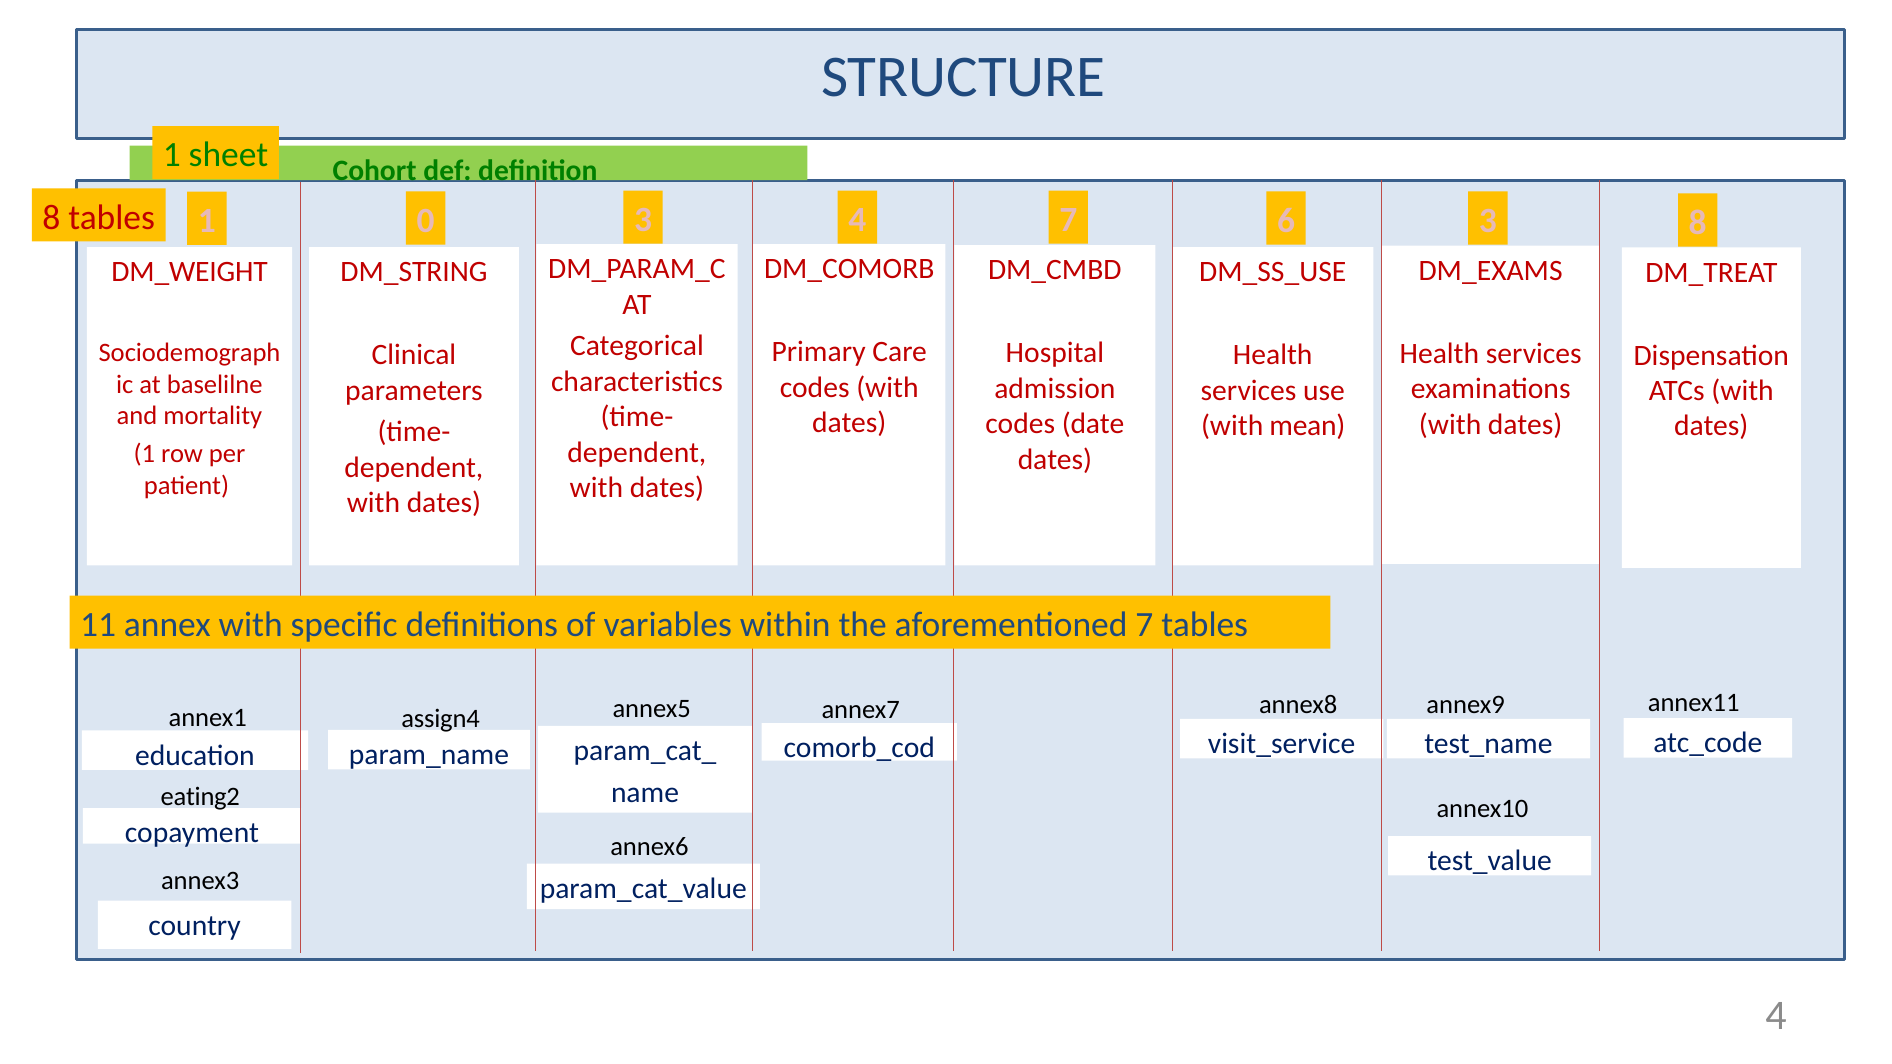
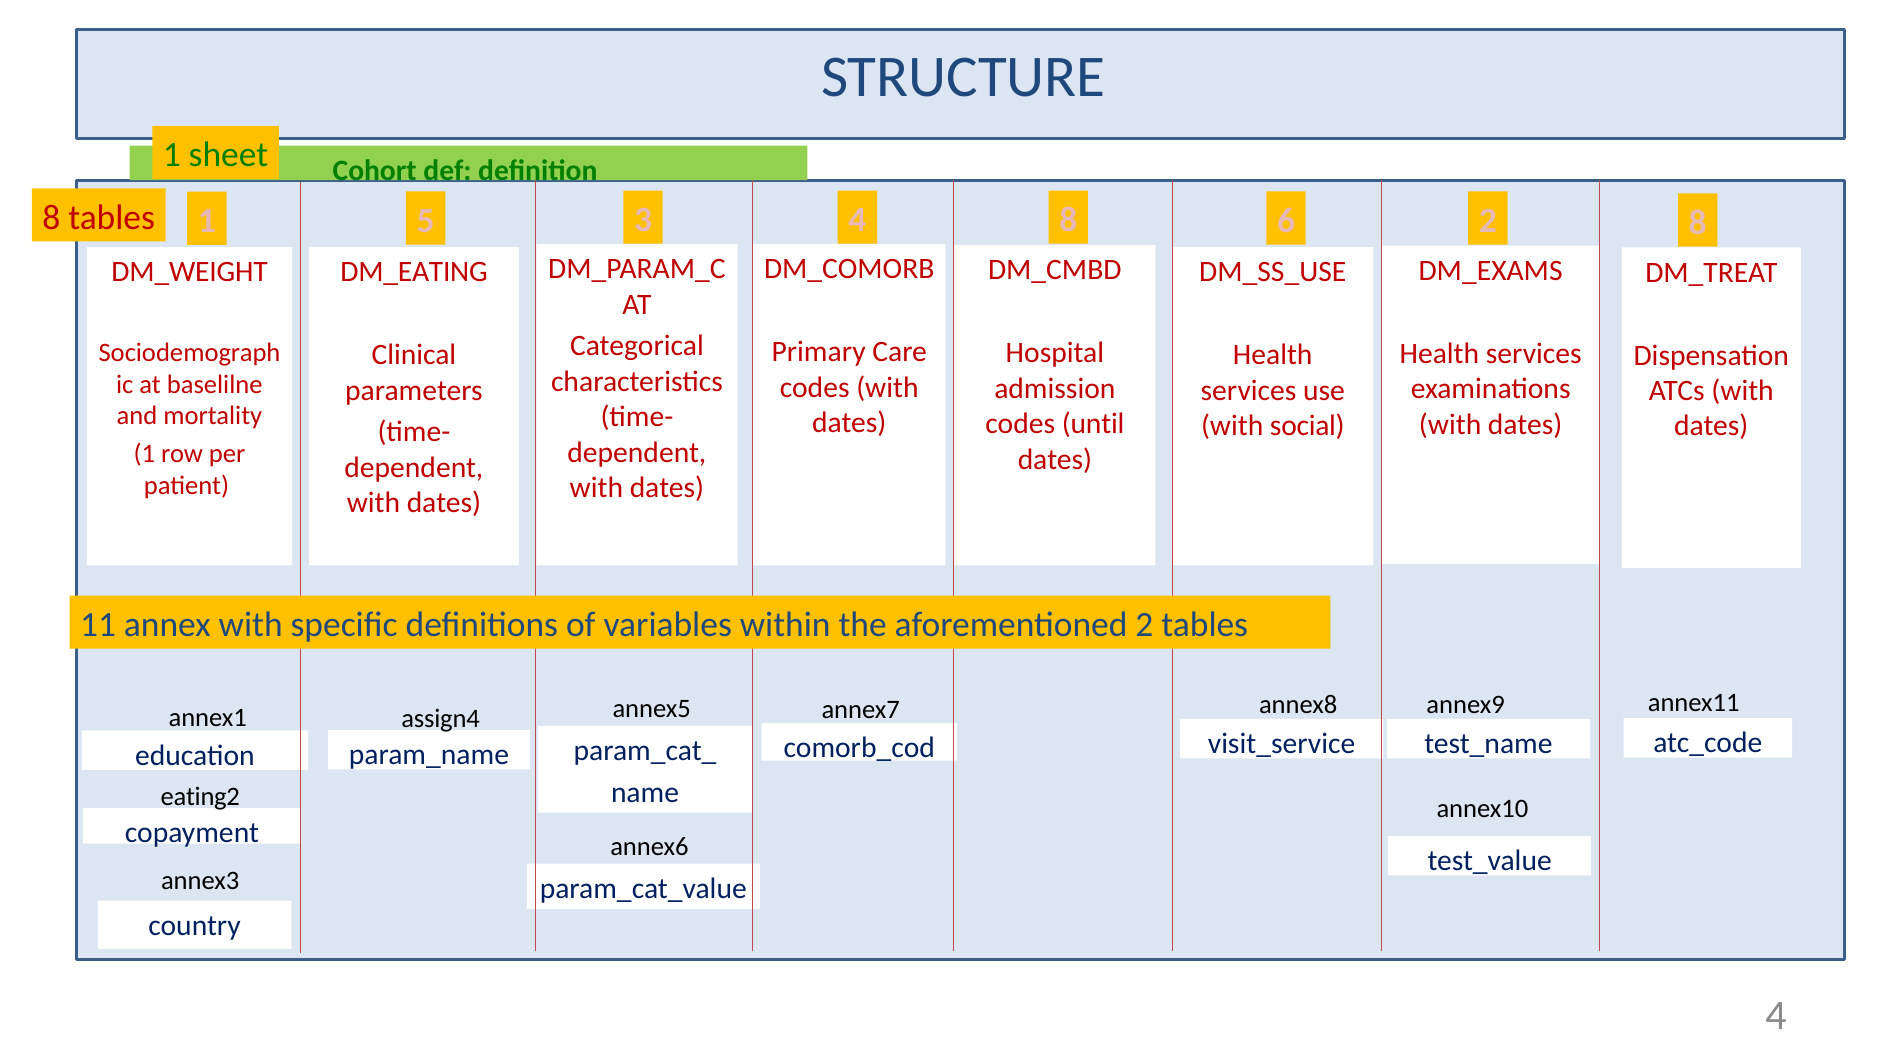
0: 0 -> 5
4 7: 7 -> 8
6 3: 3 -> 2
DM_STRING: DM_STRING -> DM_EATING
date: date -> until
mean: mean -> social
aforementioned 7: 7 -> 2
